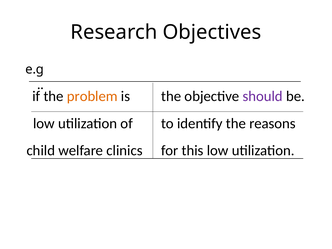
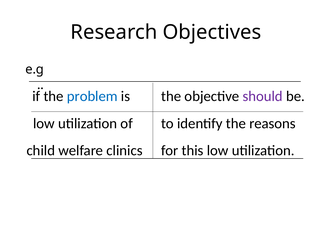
problem colour: orange -> blue
